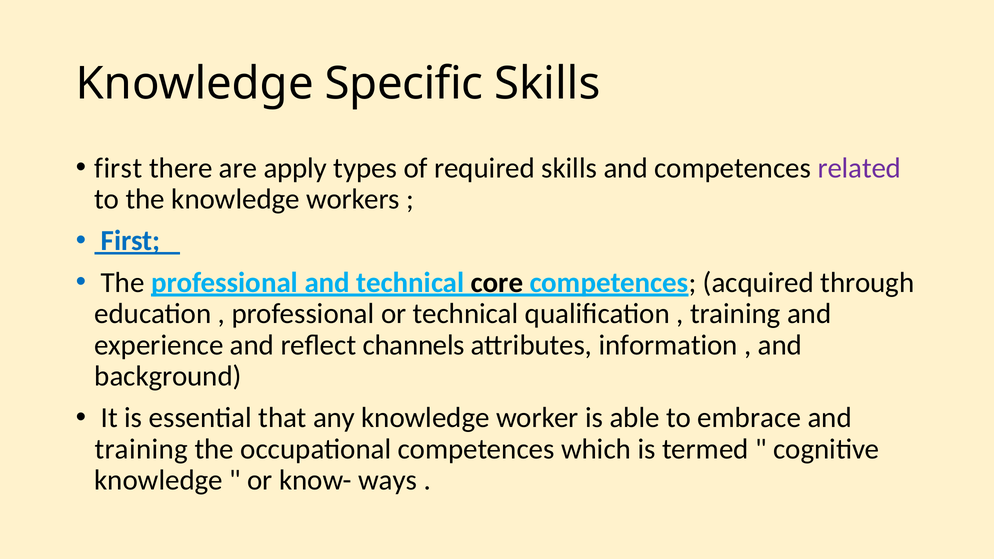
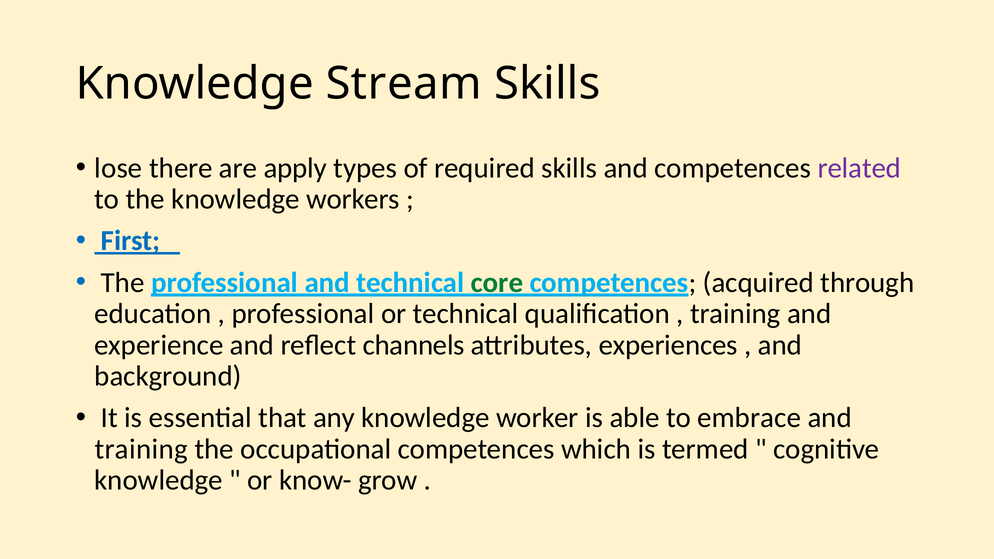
Specific: Specific -> Stream
first at (118, 168): first -> lose
core colour: black -> green
information: information -> experiences
ways: ways -> grow
